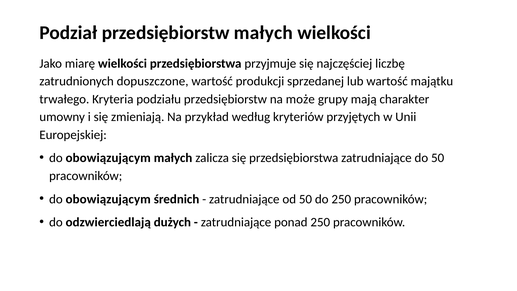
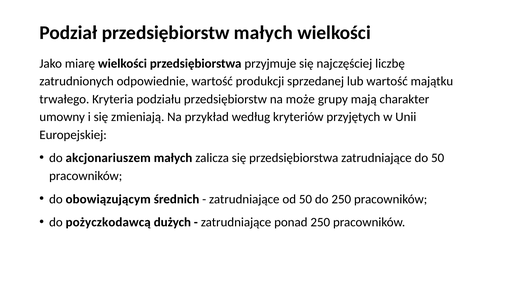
dopuszczone: dopuszczone -> odpowiednie
obowiązującym at (108, 158): obowiązującym -> akcjonariuszem
odzwierciedlają: odzwierciedlają -> pożyczkodawcą
